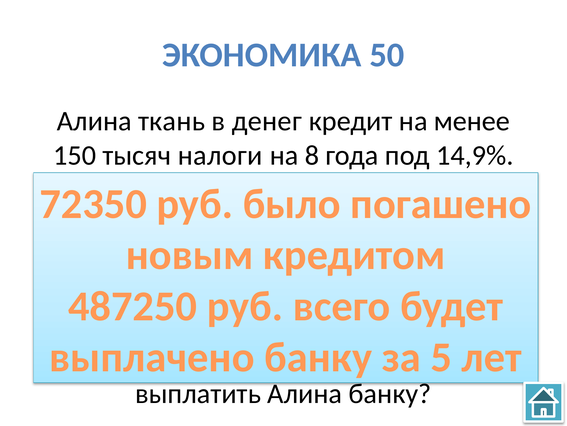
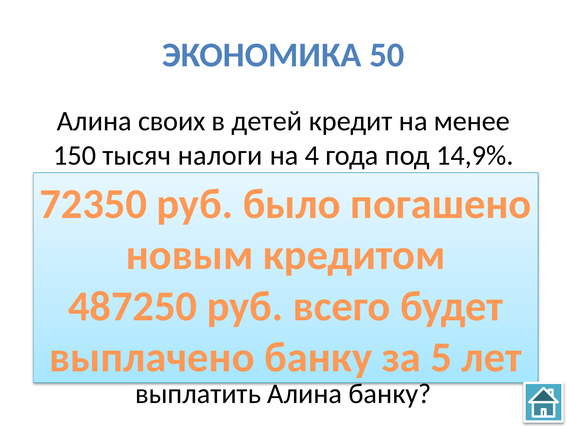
ткань: ткань -> своих
в денег: денег -> детей
8: 8 -> 4
